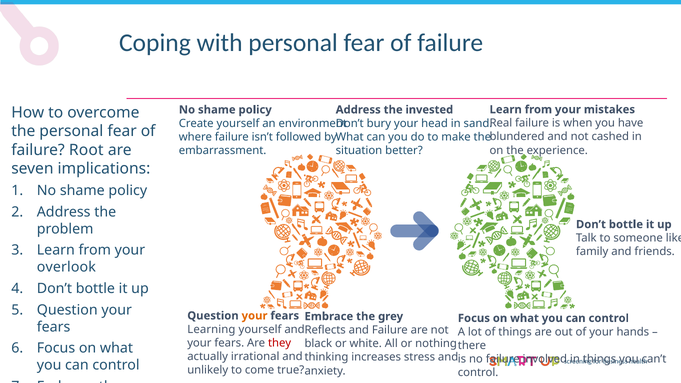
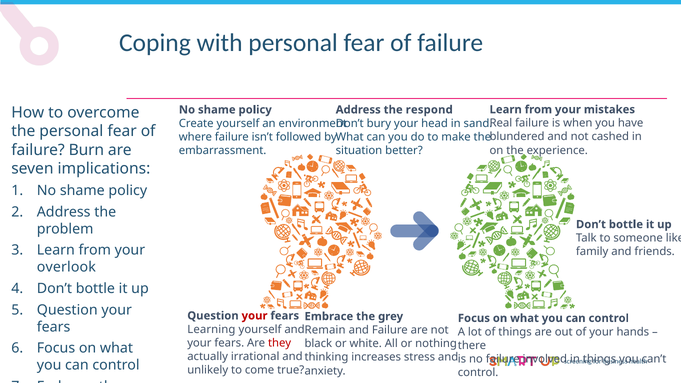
invested: invested -> respond
Root: Root -> Burn
your at (255, 316) colour: orange -> red
Reflects: Reflects -> Remain
